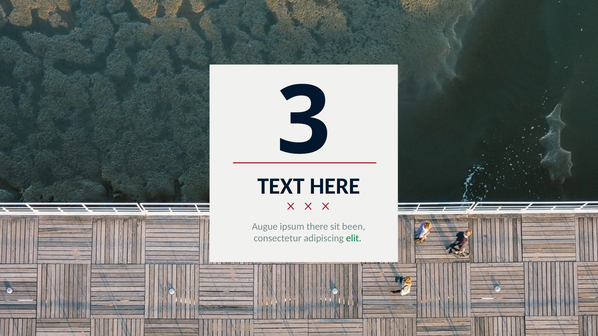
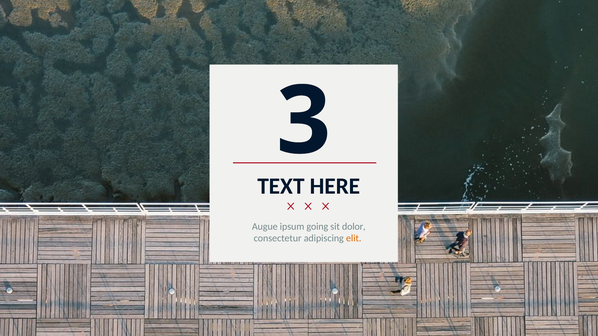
there: there -> going
been: been -> dolor
elit colour: green -> orange
